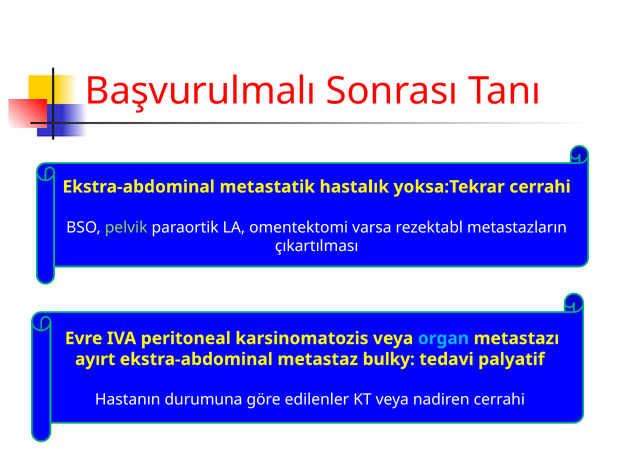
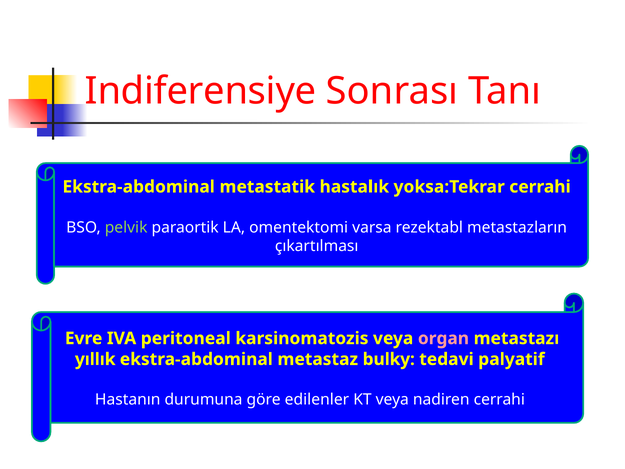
Başvurulmalı: Başvurulmalı -> Indiferensiye
organ colour: light blue -> pink
ayırt: ayırt -> yıllık
